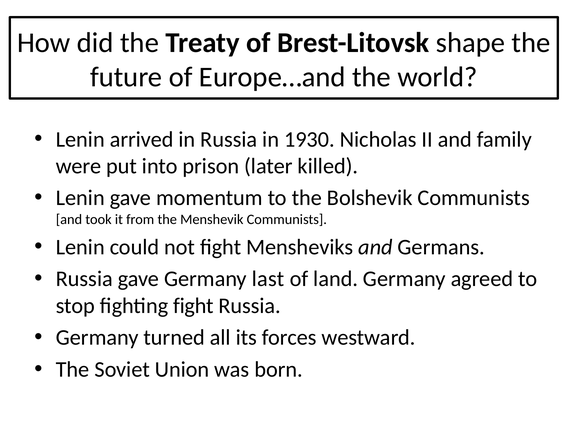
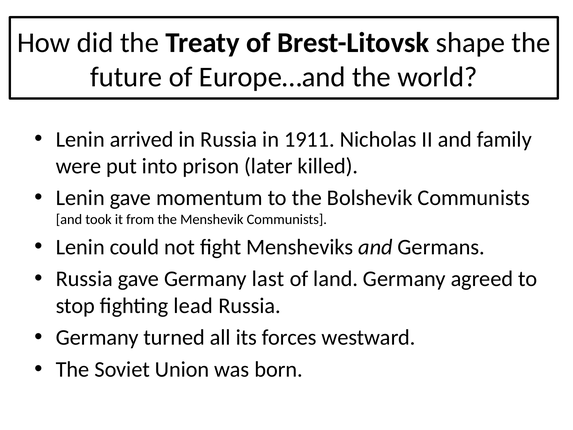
1930: 1930 -> 1911
fighting fight: fight -> lead
